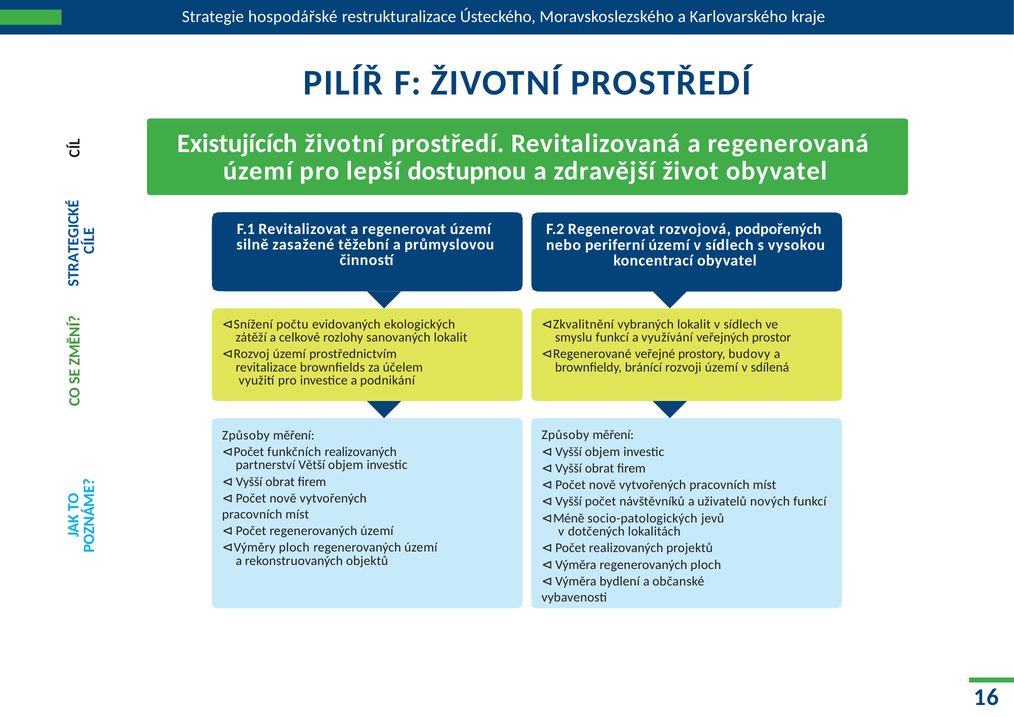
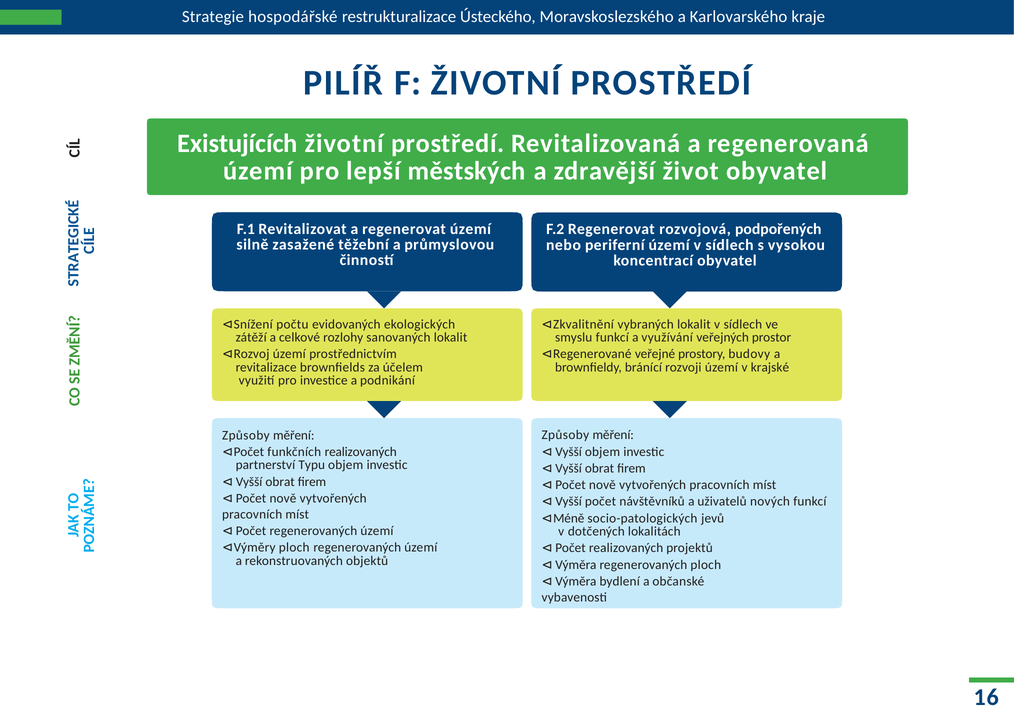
dostupnou: dostupnou -> městských
sdílená: sdílená -> krajské
Větší: Větší -> Typu
